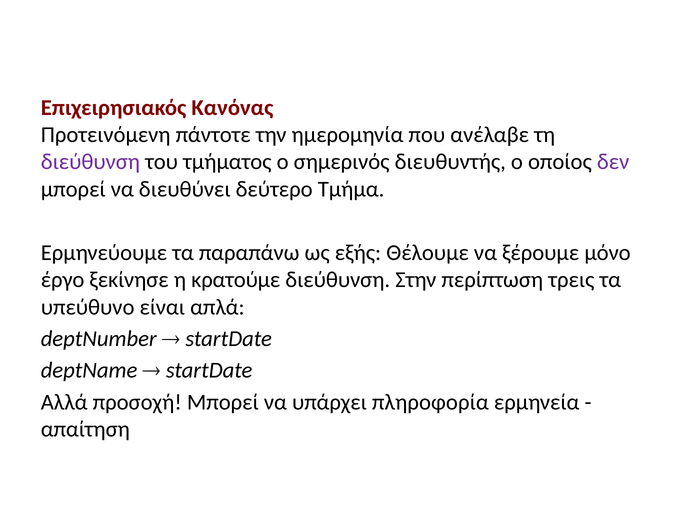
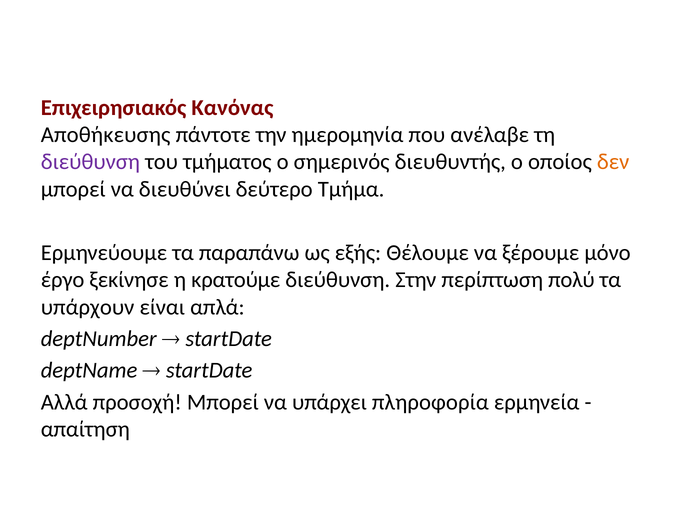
Προτεινόμενη: Προτεινόμενη -> Αποθήκευσης
δεν colour: purple -> orange
τρεις: τρεις -> πολύ
υπεύθυνο: υπεύθυνο -> υπάρχουν
